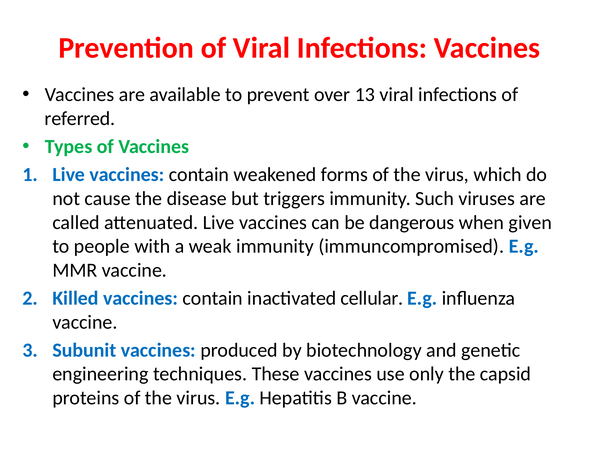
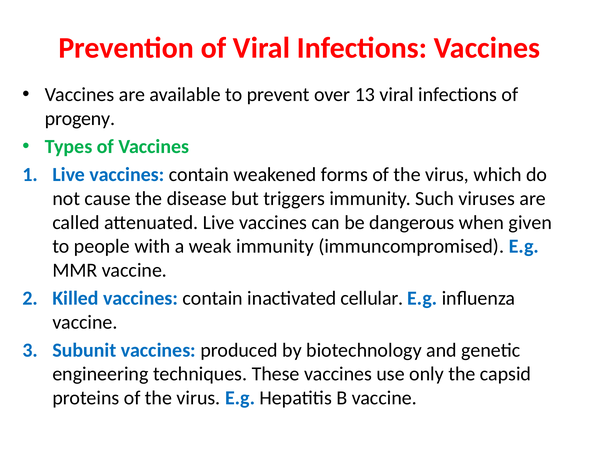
referred: referred -> progeny
